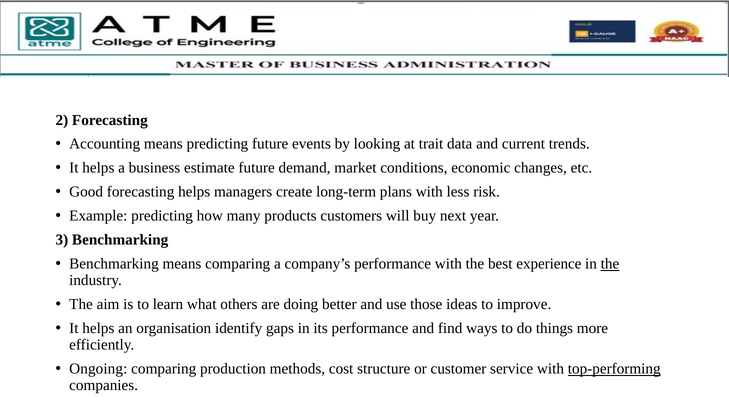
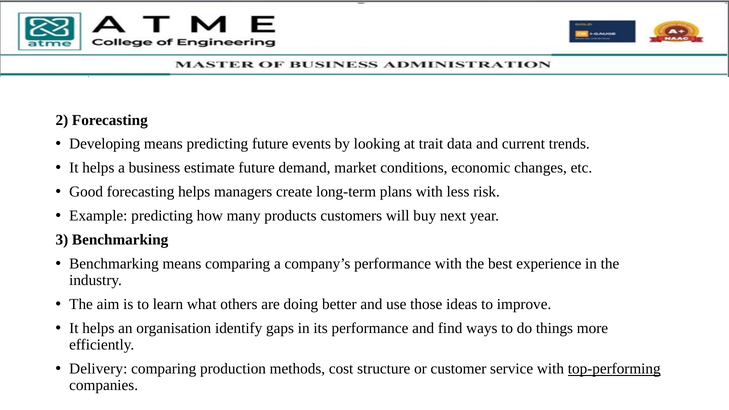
Accounting: Accounting -> Developing
the at (610, 264) underline: present -> none
Ongoing: Ongoing -> Delivery
